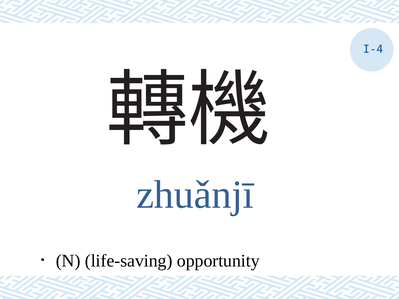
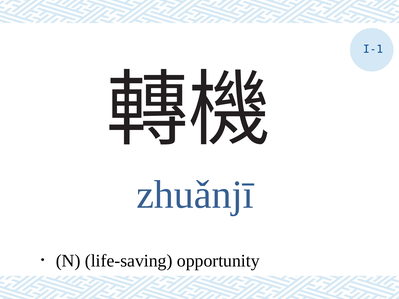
I-4: I-4 -> I-1
